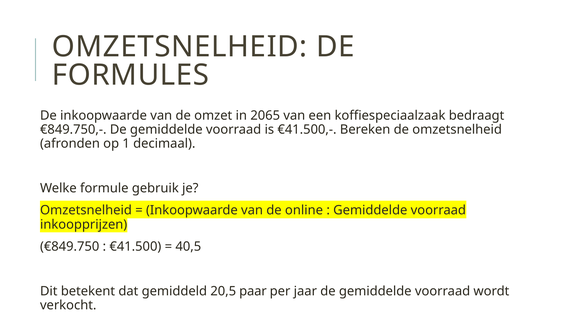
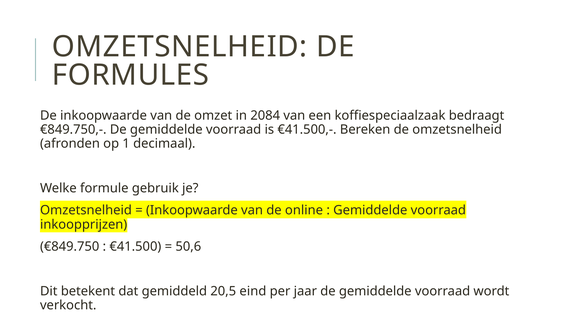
2065: 2065 -> 2084
40,5: 40,5 -> 50,6
paar: paar -> eind
